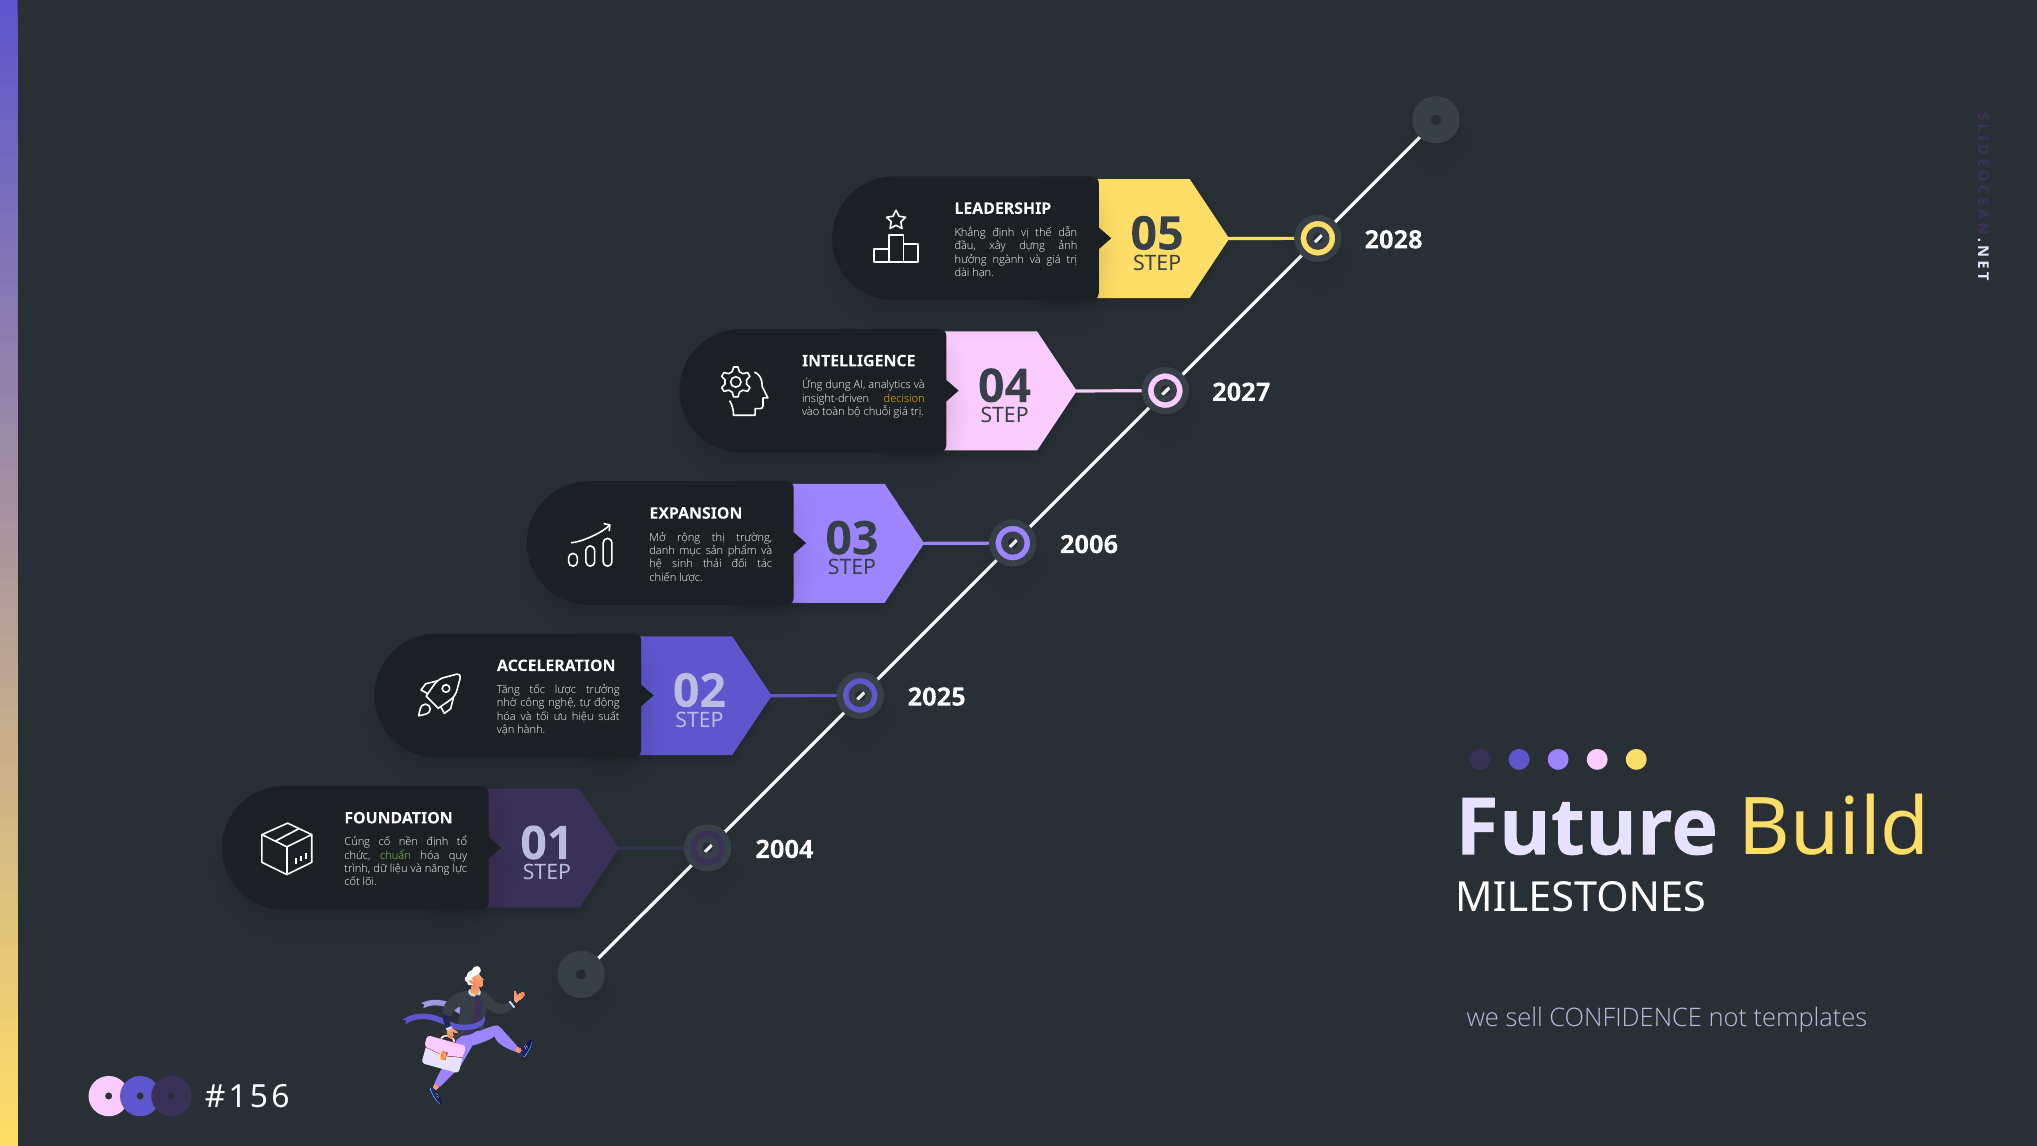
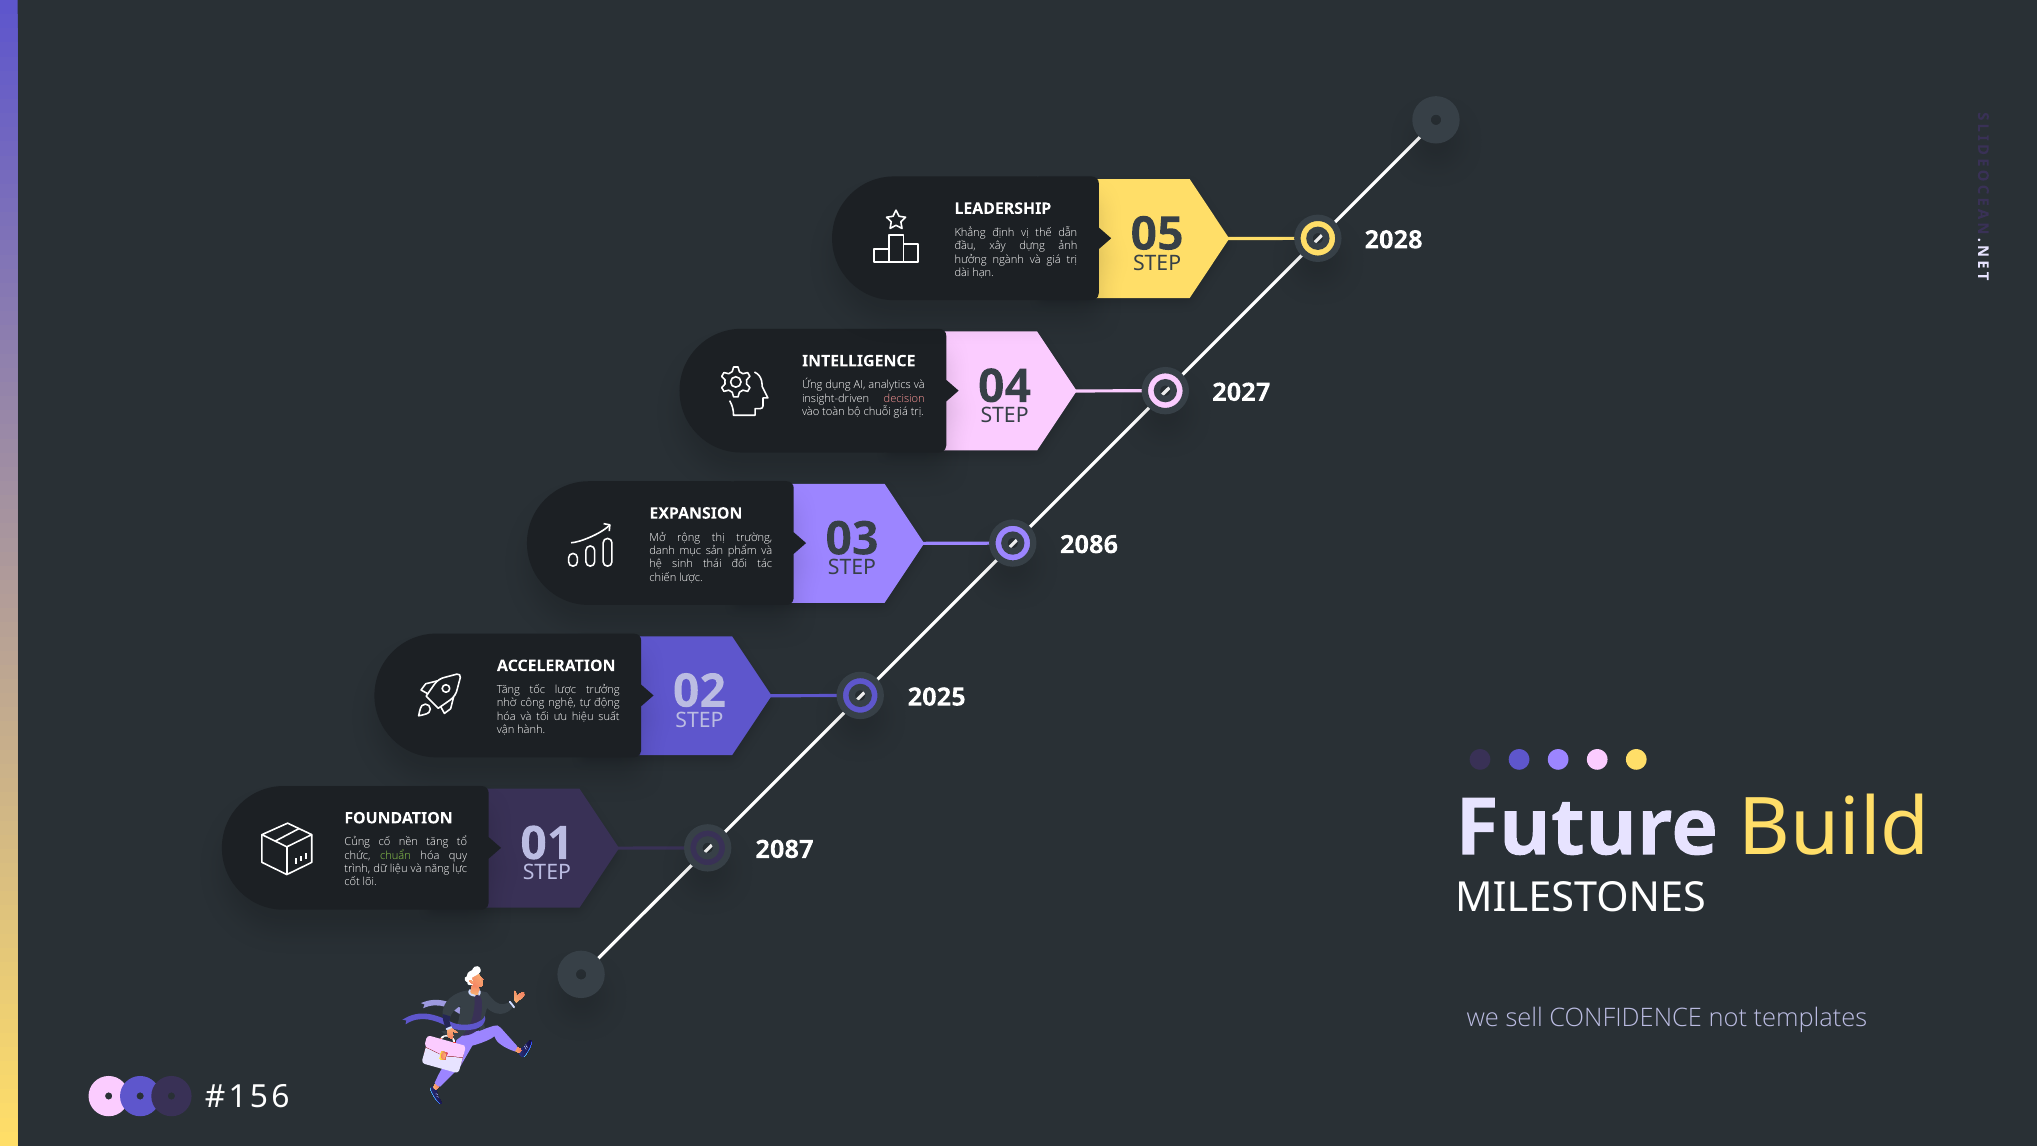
decision colour: yellow -> pink
2006: 2006 -> 2086
nền định: định -> tăng
2004: 2004 -> 2087
